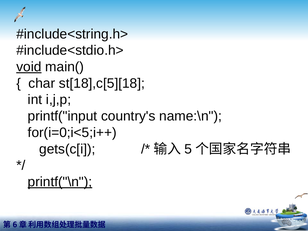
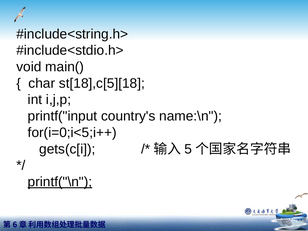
void underline: present -> none
